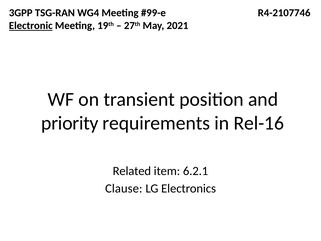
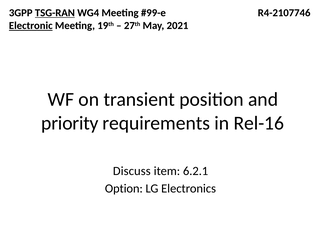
TSG-RAN underline: none -> present
Related: Related -> Discuss
Clause: Clause -> Option
